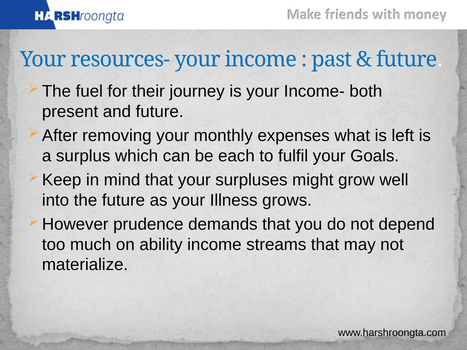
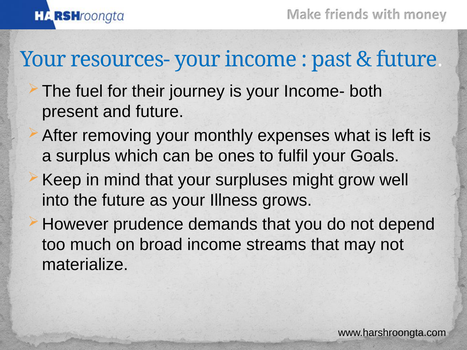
each: each -> ones
ability: ability -> broad
